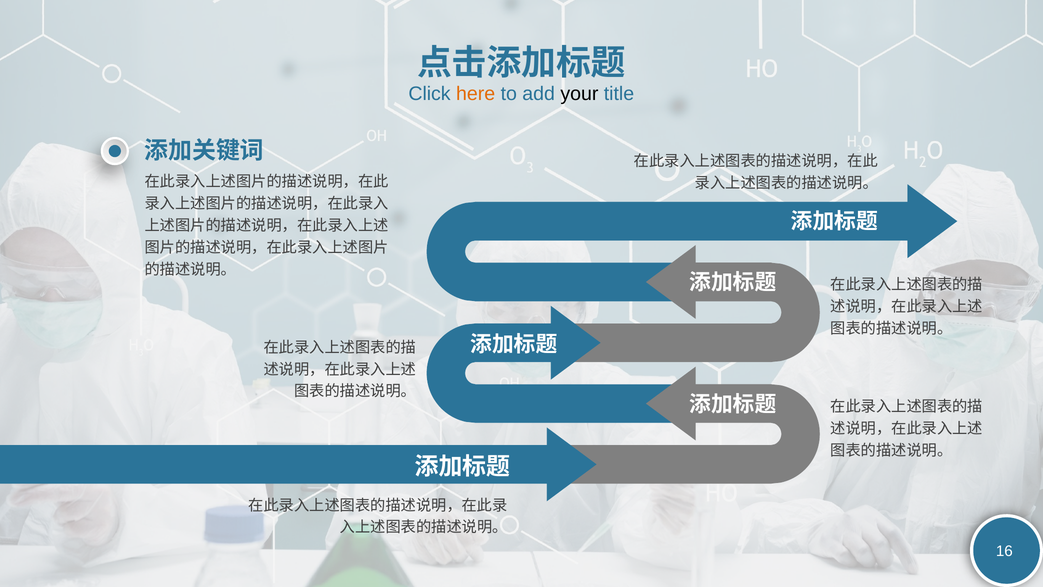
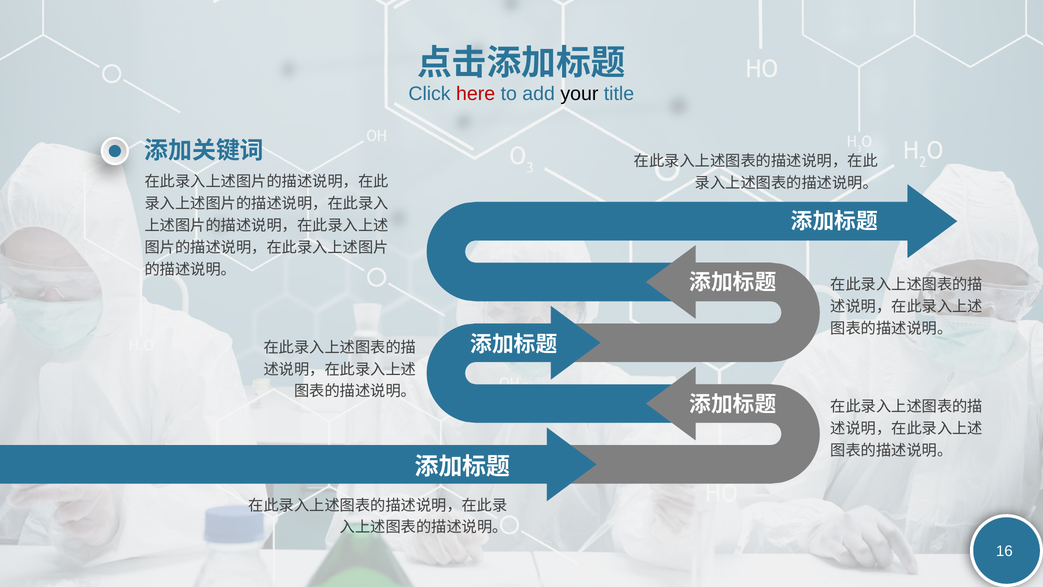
here colour: orange -> red
